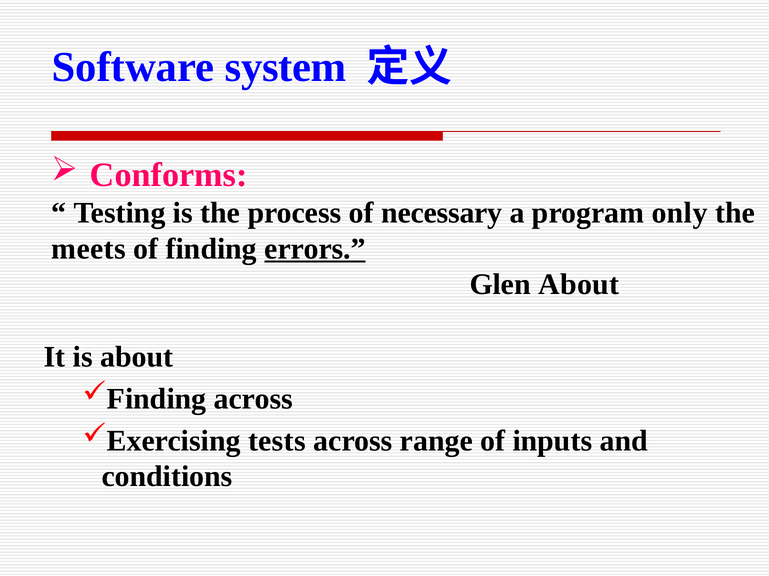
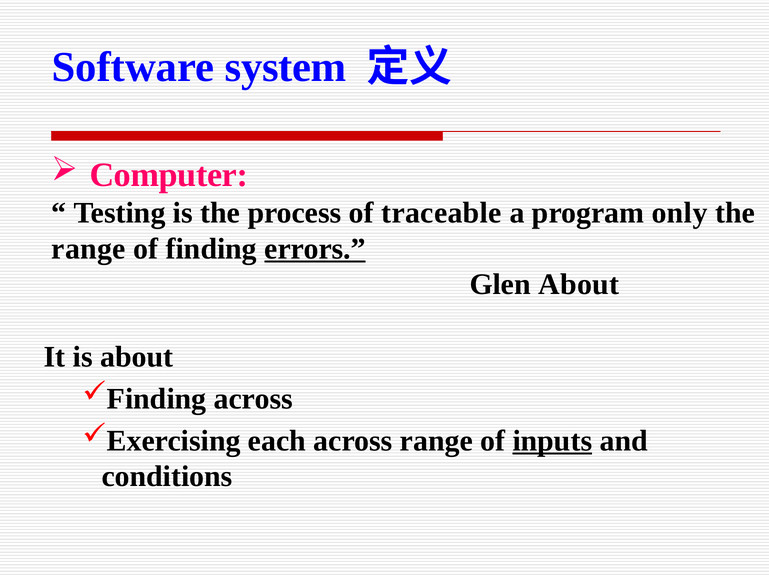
Conforms: Conforms -> Computer
necessary: necessary -> traceable
meets at (89, 249): meets -> range
tests: tests -> each
inputs underline: none -> present
